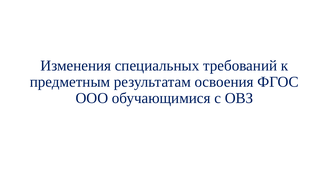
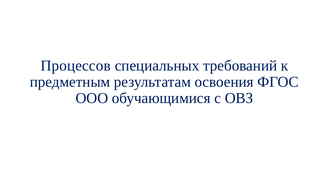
Изменения: Изменения -> Процессов
